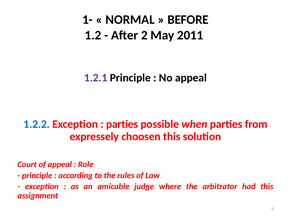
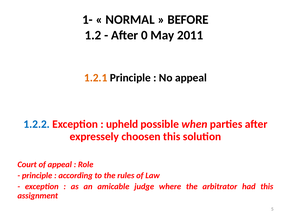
2: 2 -> 0
1.2.1 colour: purple -> orange
parties at (122, 124): parties -> upheld
parties from: from -> after
